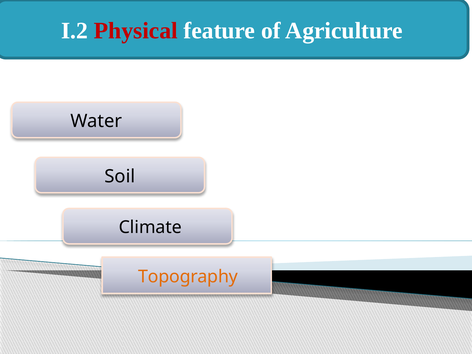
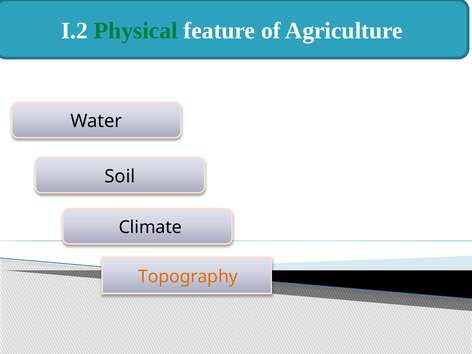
Physical colour: red -> green
